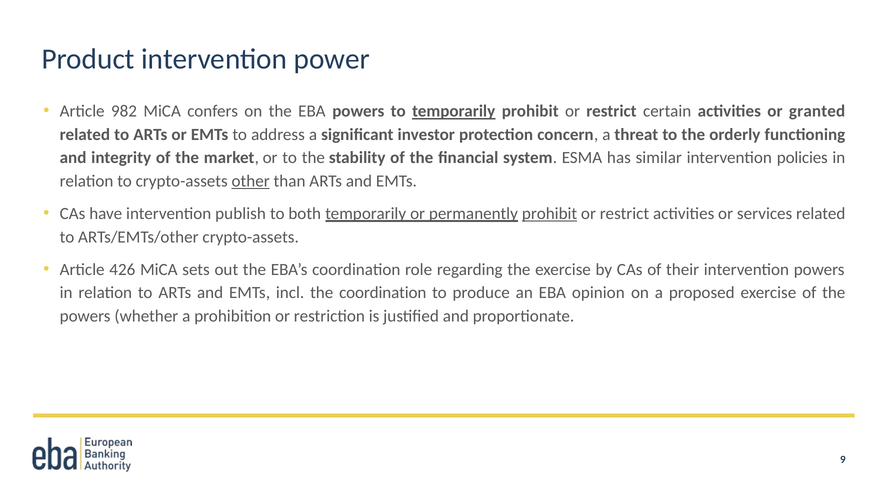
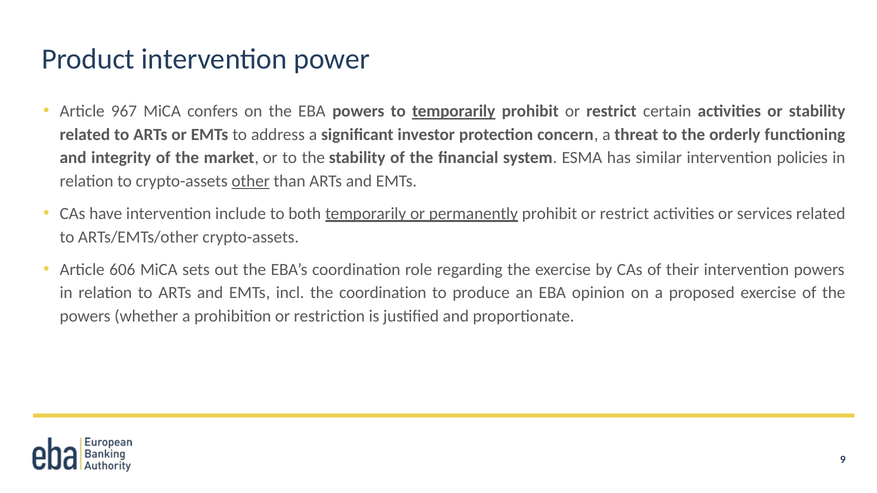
982: 982 -> 967
or granted: granted -> stability
publish: publish -> include
prohibit at (550, 214) underline: present -> none
426: 426 -> 606
